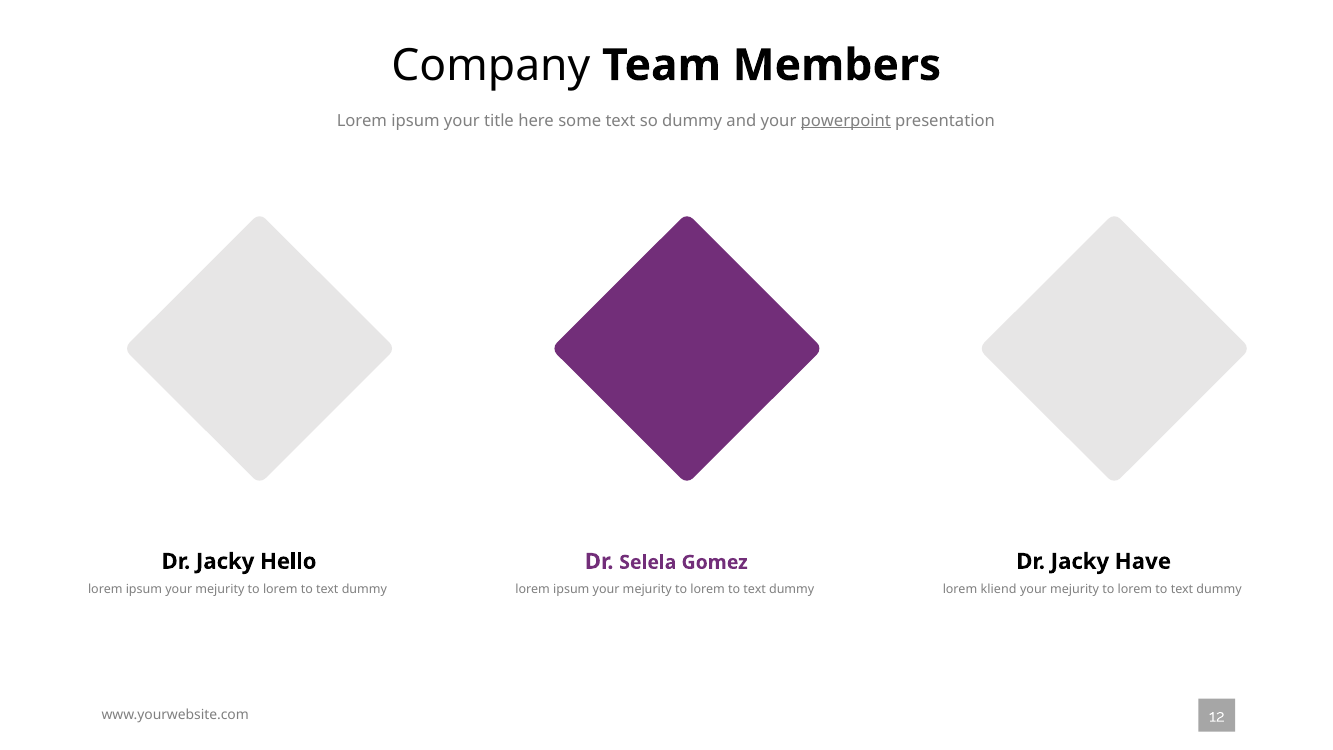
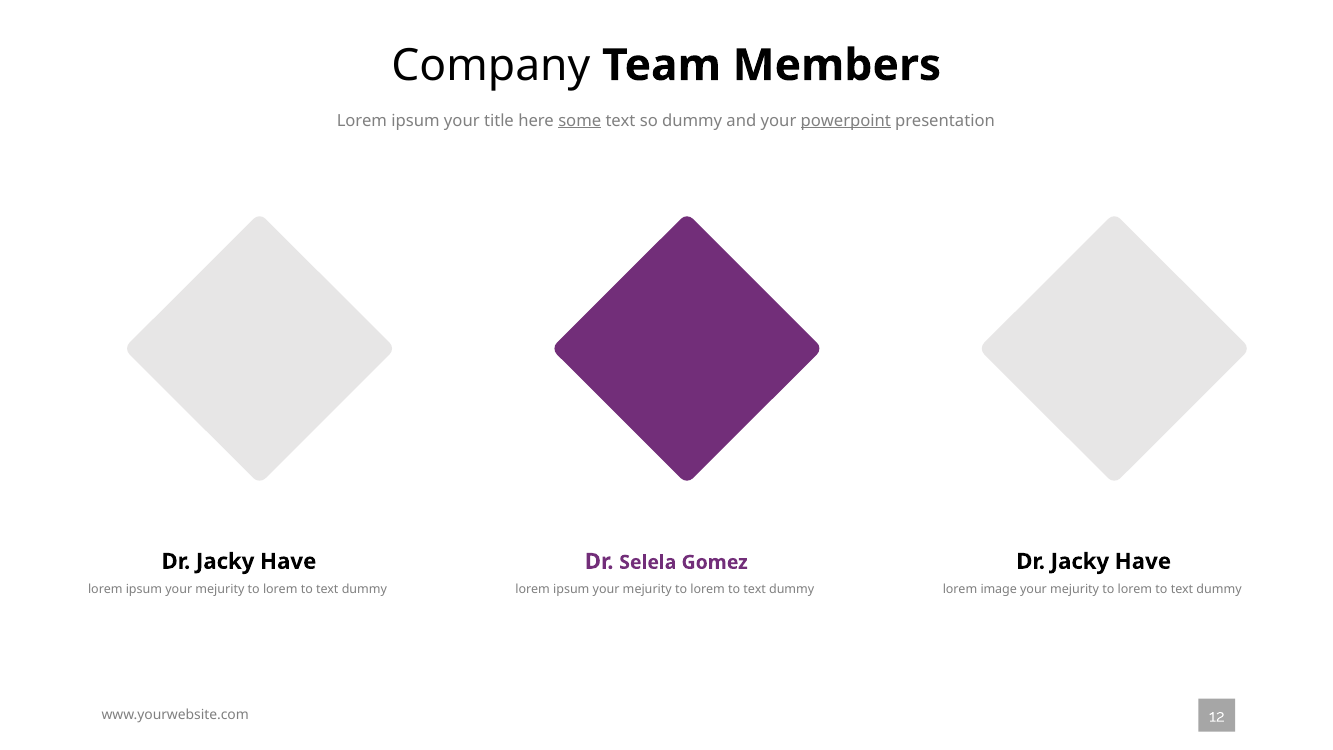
some underline: none -> present
Hello at (288, 561): Hello -> Have
kliend: kliend -> image
